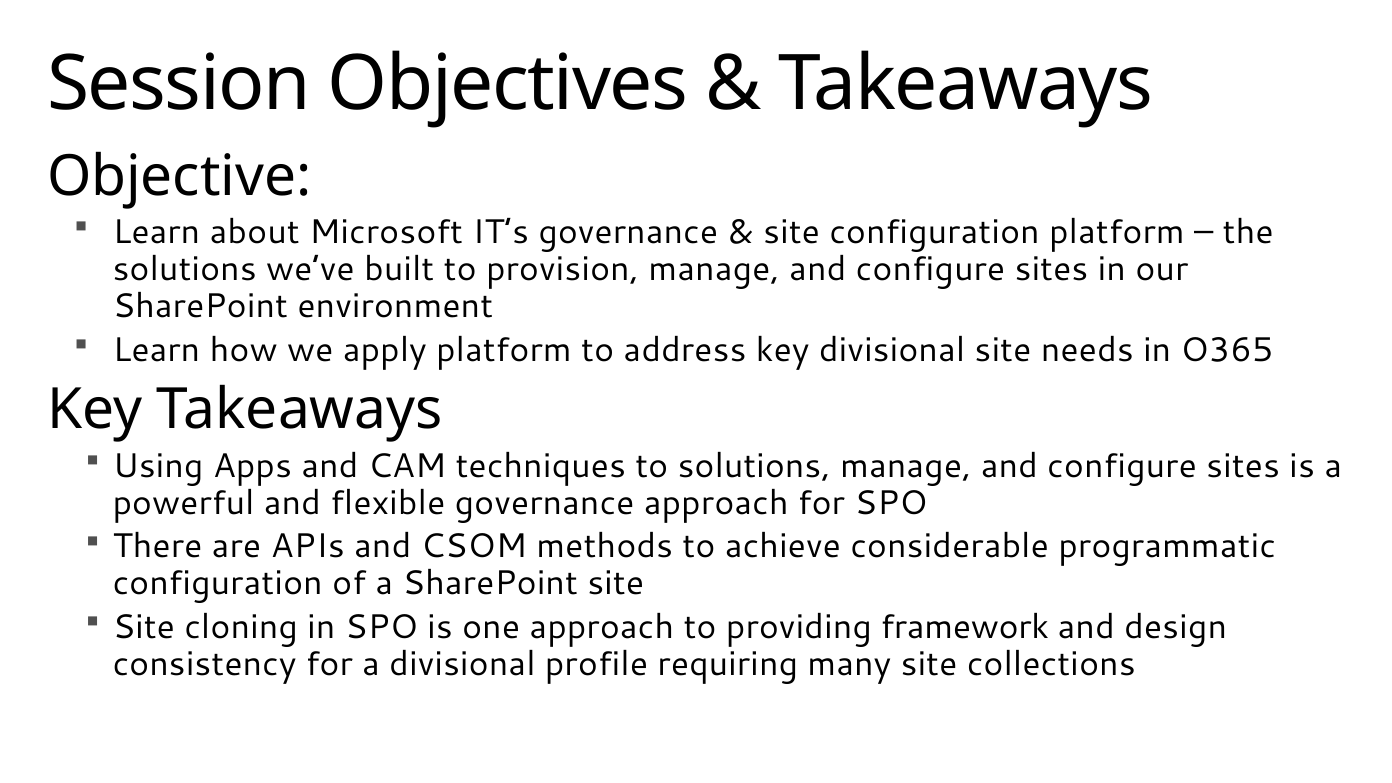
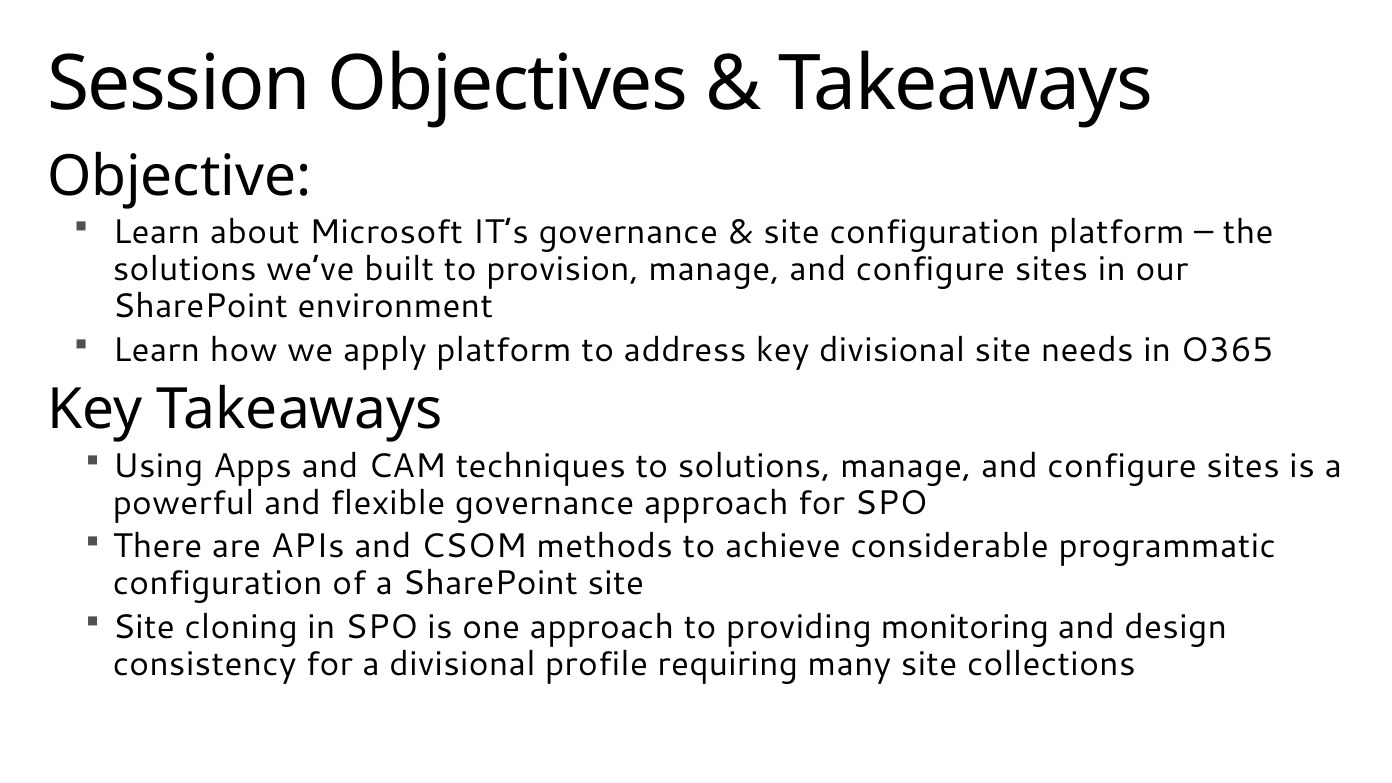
framework: framework -> monitoring
